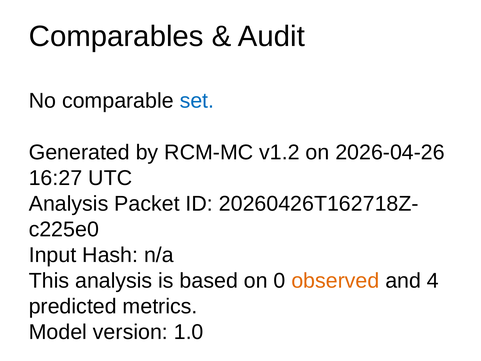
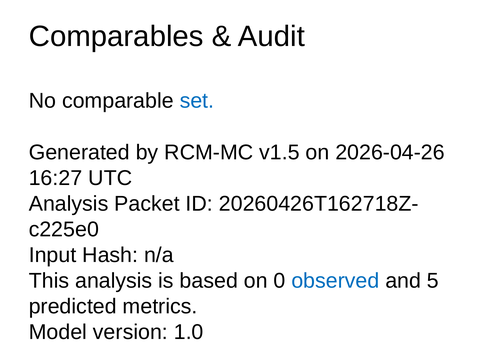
v1.2: v1.2 -> v1.5
observed colour: orange -> blue
4: 4 -> 5
